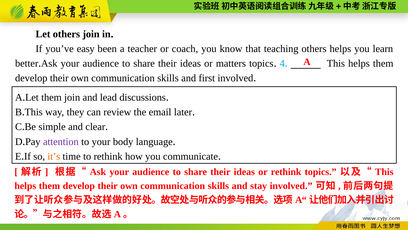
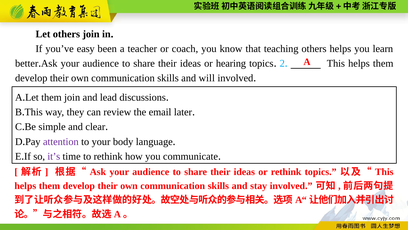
matters: matters -> hearing
4: 4 -> 2
first: first -> will
it’s colour: orange -> purple
